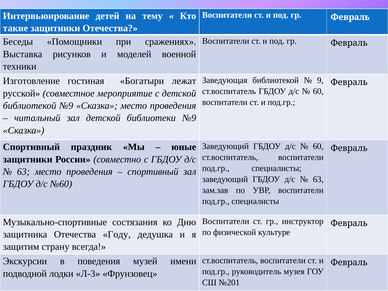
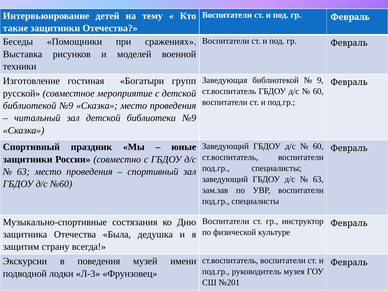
лежат: лежат -> групп
Году: Году -> Была
